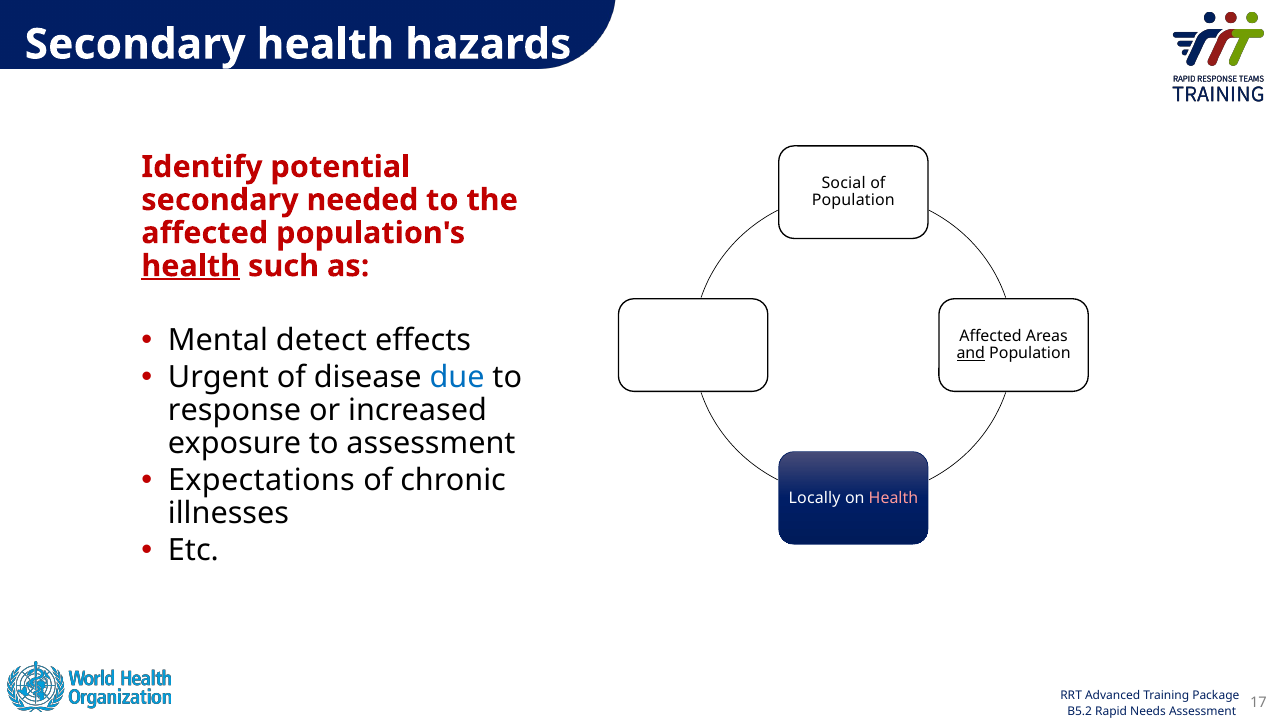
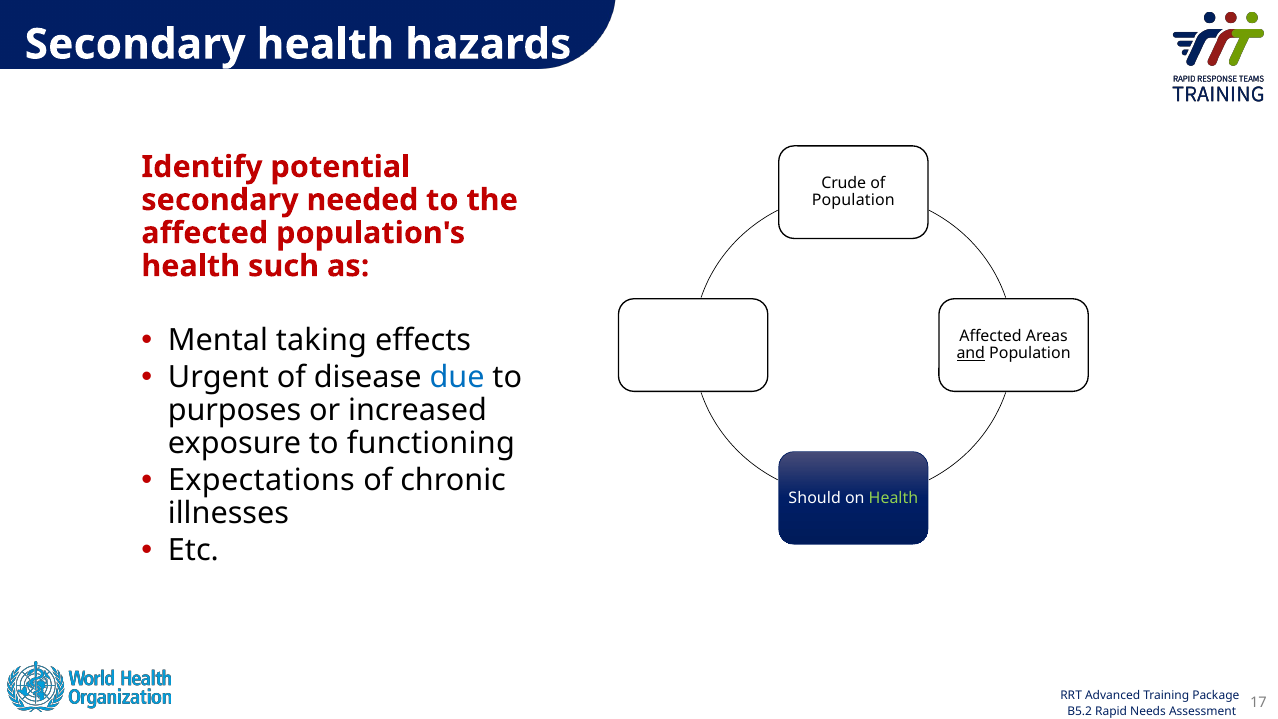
Social: Social -> Crude
health at (191, 266) underline: present -> none
detect: detect -> taking
response at (235, 410): response -> purposes
to assessment: assessment -> functioning
Locally: Locally -> Should
Health at (893, 498) colour: pink -> light green
